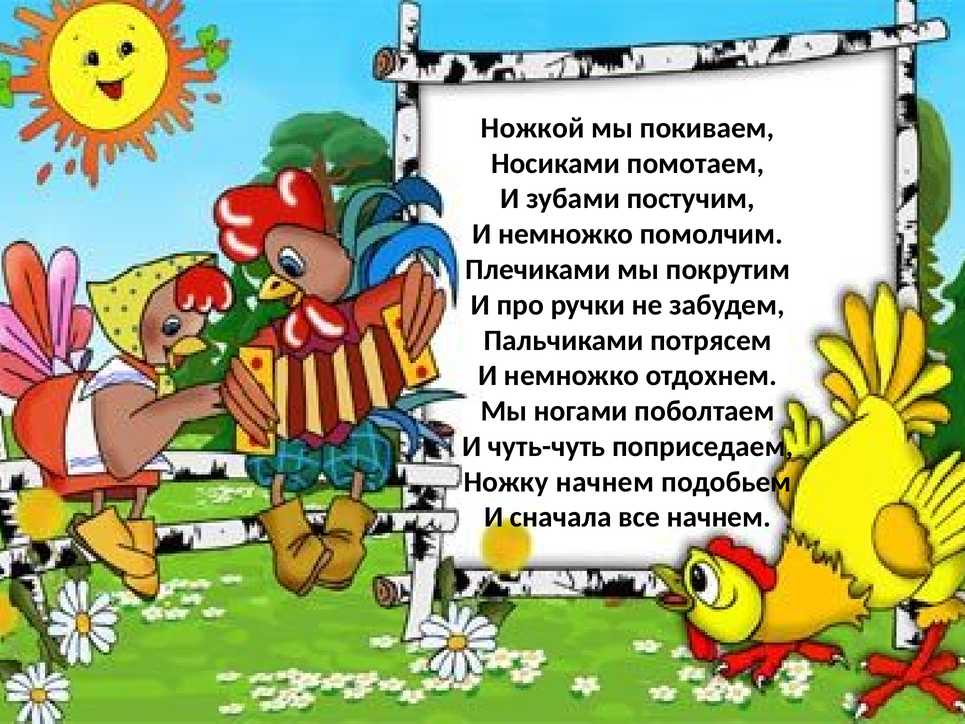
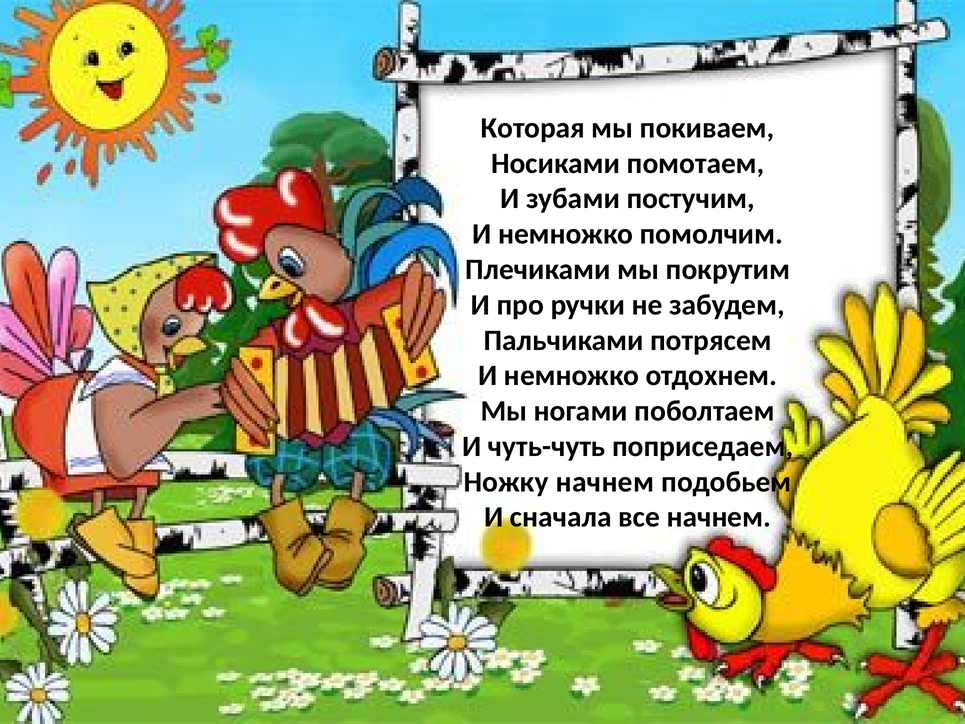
Ножкой: Ножкой -> Которая
